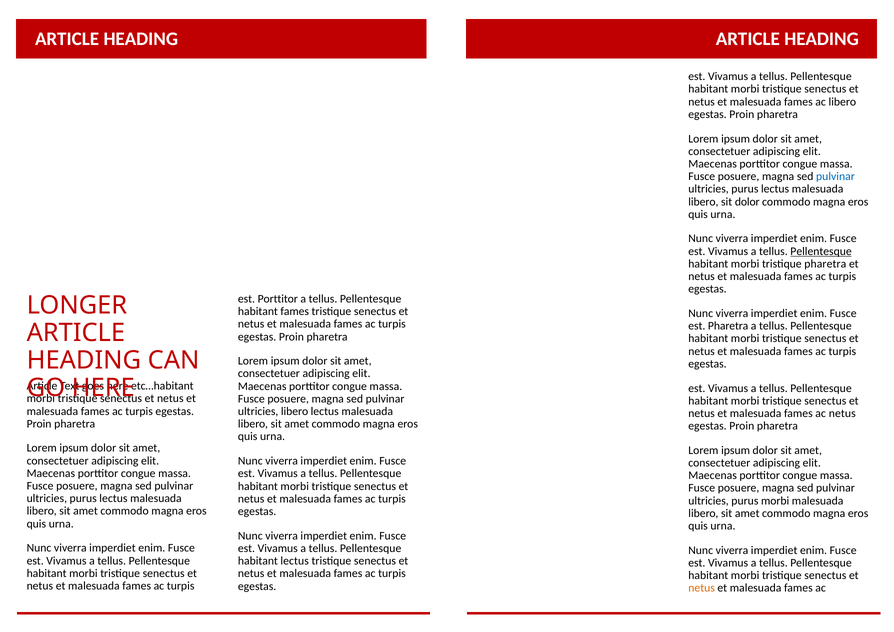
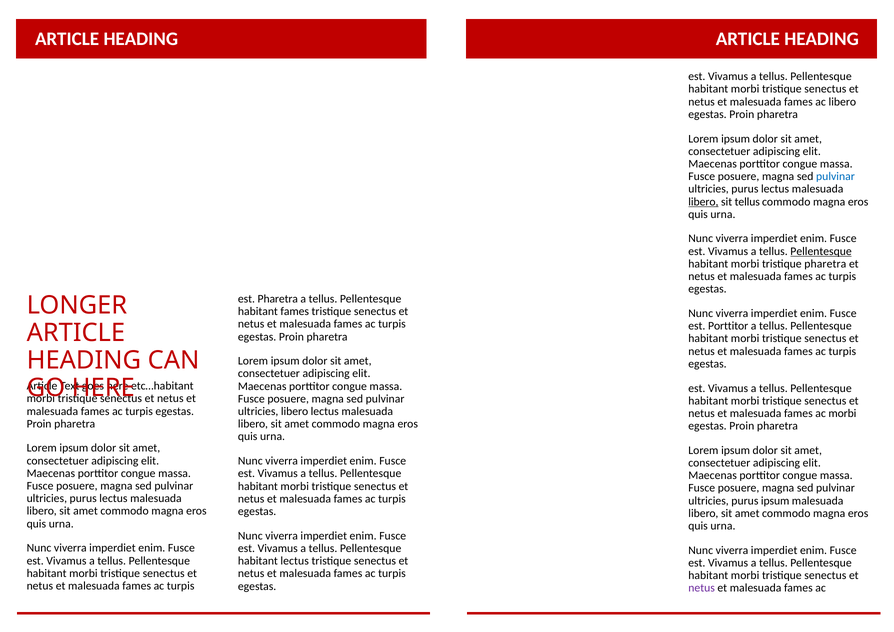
libero at (703, 202) underline: none -> present
sit dolor: dolor -> tellus
est Porttitor: Porttitor -> Pharetra
est Pharetra: Pharetra -> Porttitor
ac netus: netus -> morbi
purus morbi: morbi -> ipsum
netus at (702, 588) colour: orange -> purple
